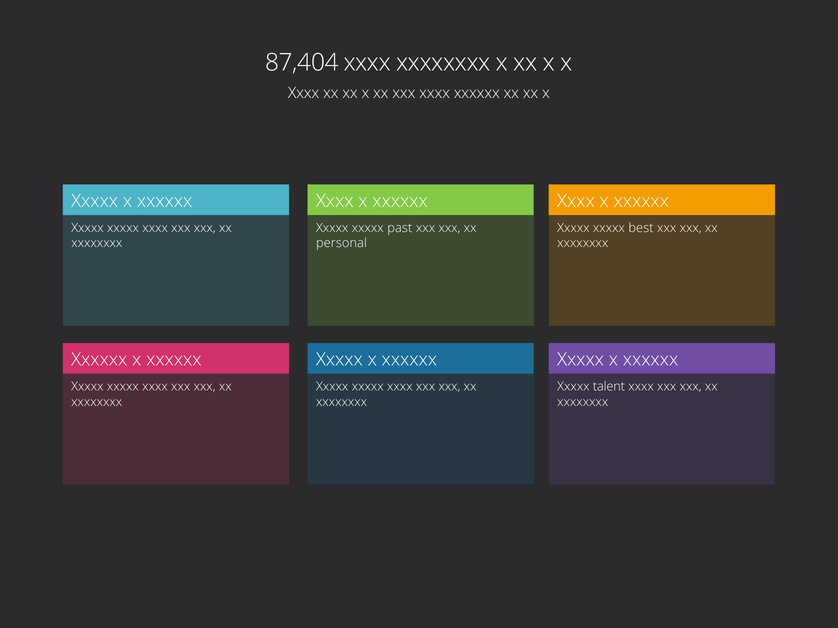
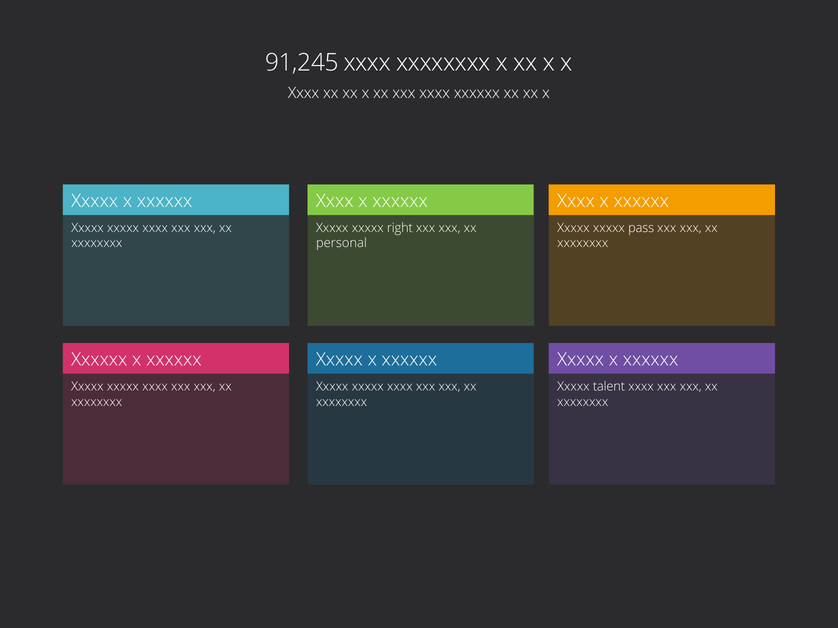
87,404: 87,404 -> 91,245
past: past -> right
best: best -> pass
